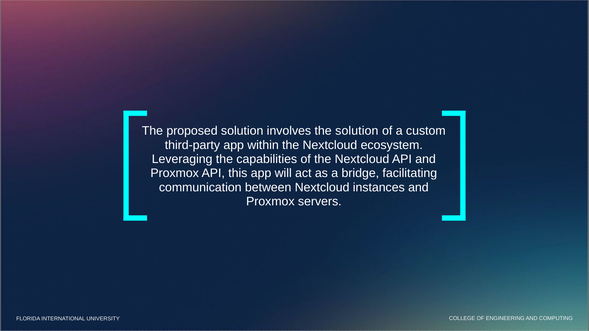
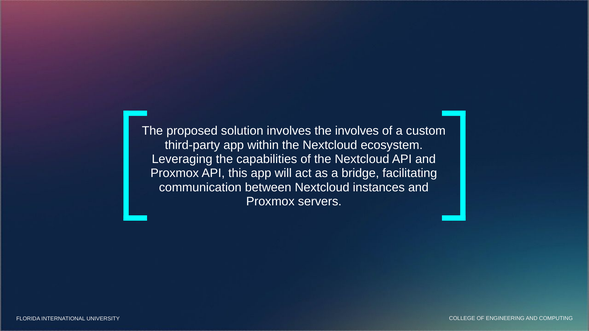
the solution: solution -> involves
